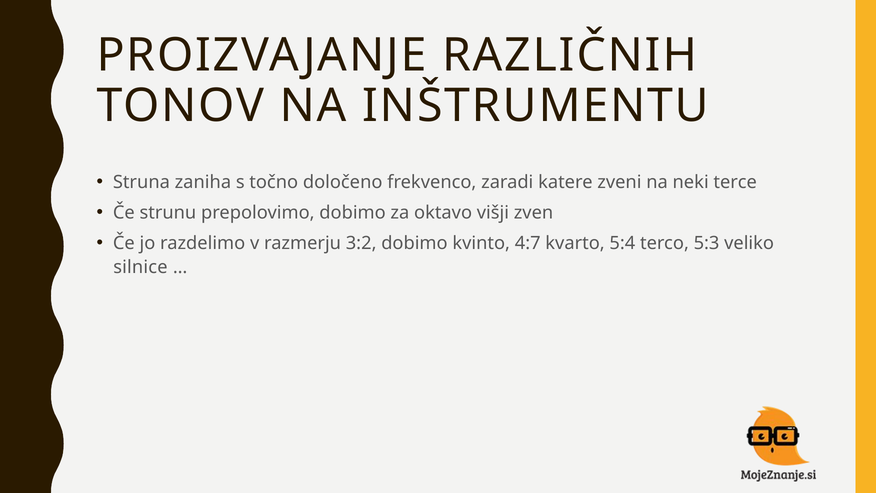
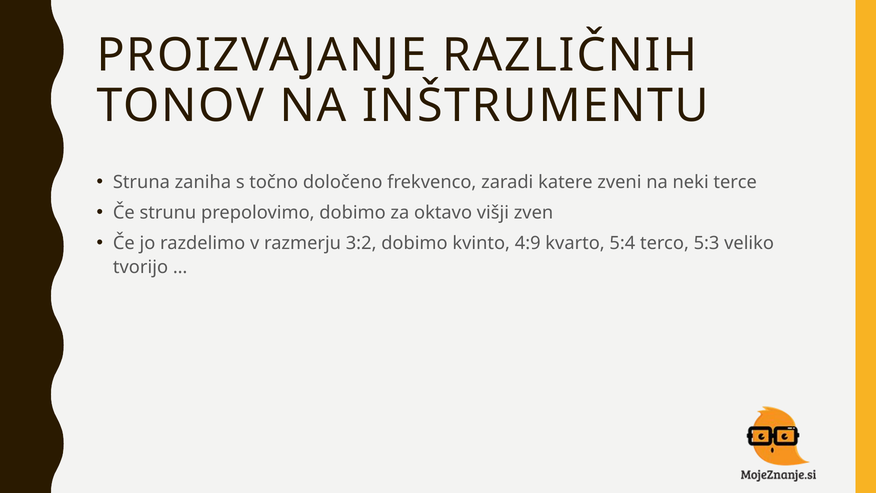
4:7: 4:7 -> 4:9
silnice: silnice -> tvorijo
